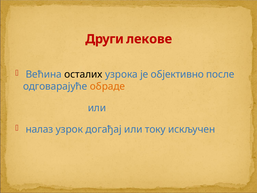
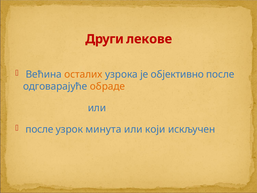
осталих colour: black -> orange
налаз at (39, 129): налаз -> после
догађај: догађај -> минута
току: току -> који
